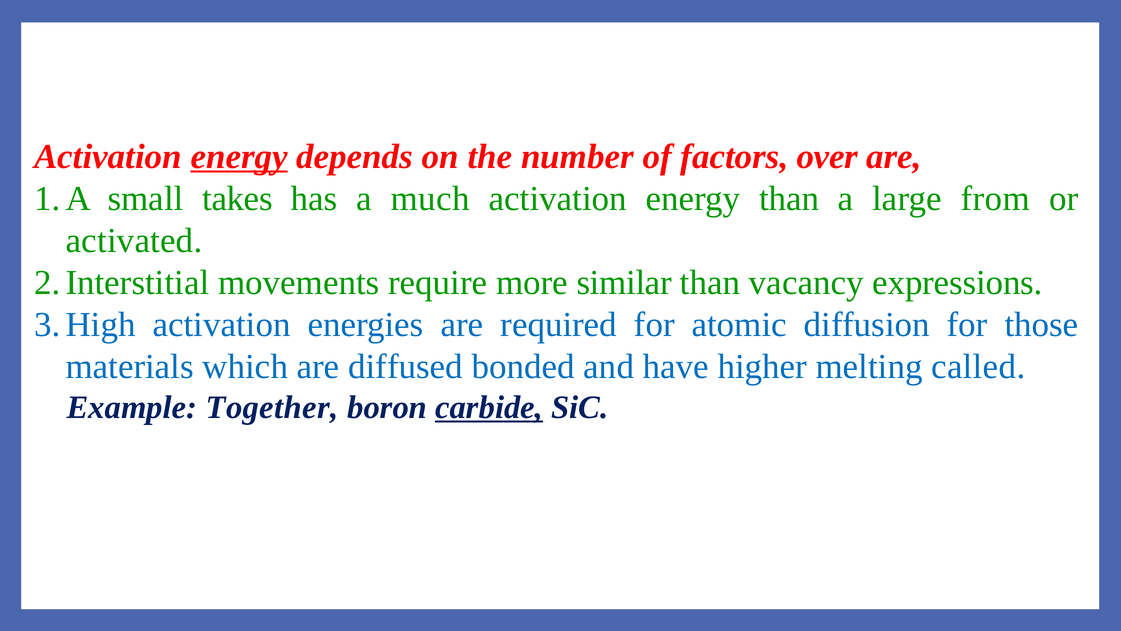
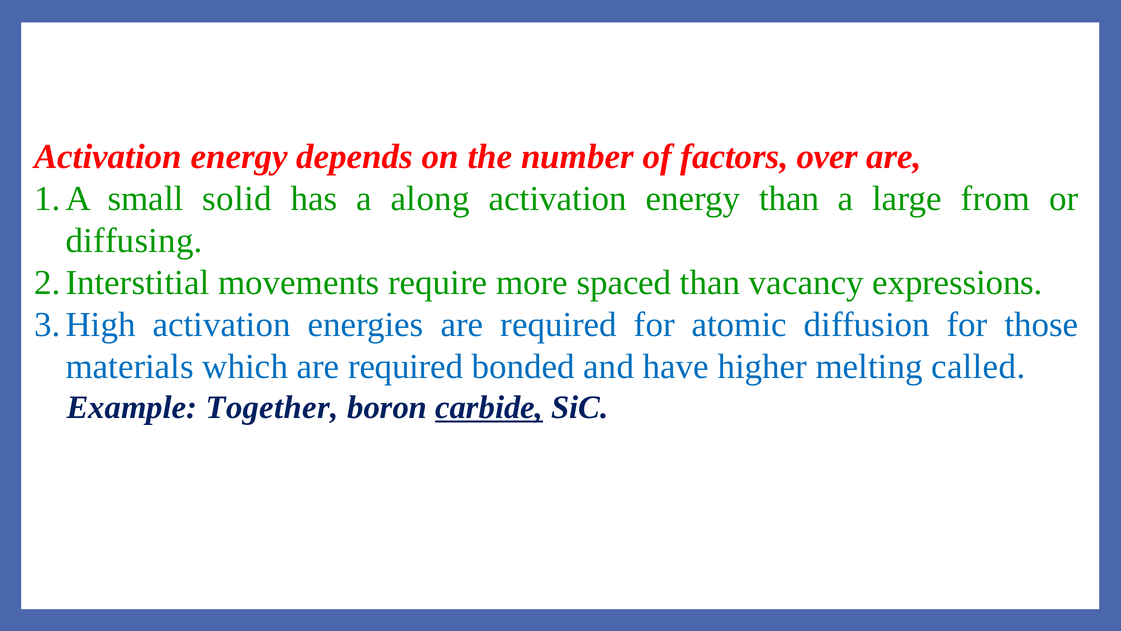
energy at (239, 156) underline: present -> none
takes: takes -> solid
much: much -> along
activated: activated -> diffusing
similar: similar -> spaced
which are diffused: diffused -> required
